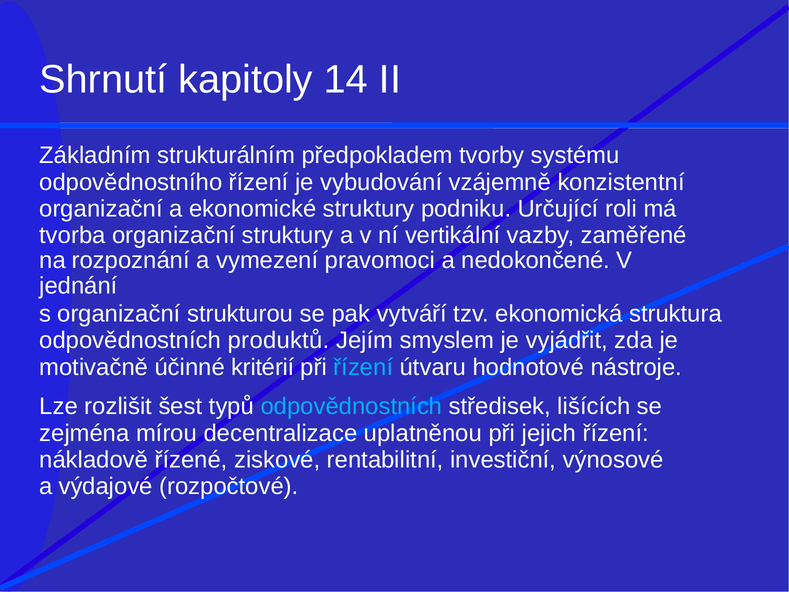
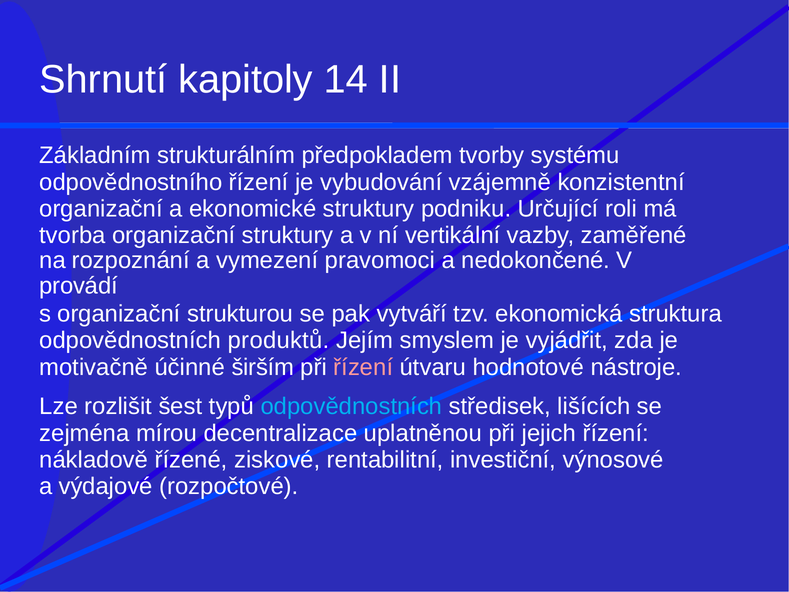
jednání: jednání -> provádí
kritérií: kritérií -> širším
řízení at (363, 367) colour: light blue -> pink
